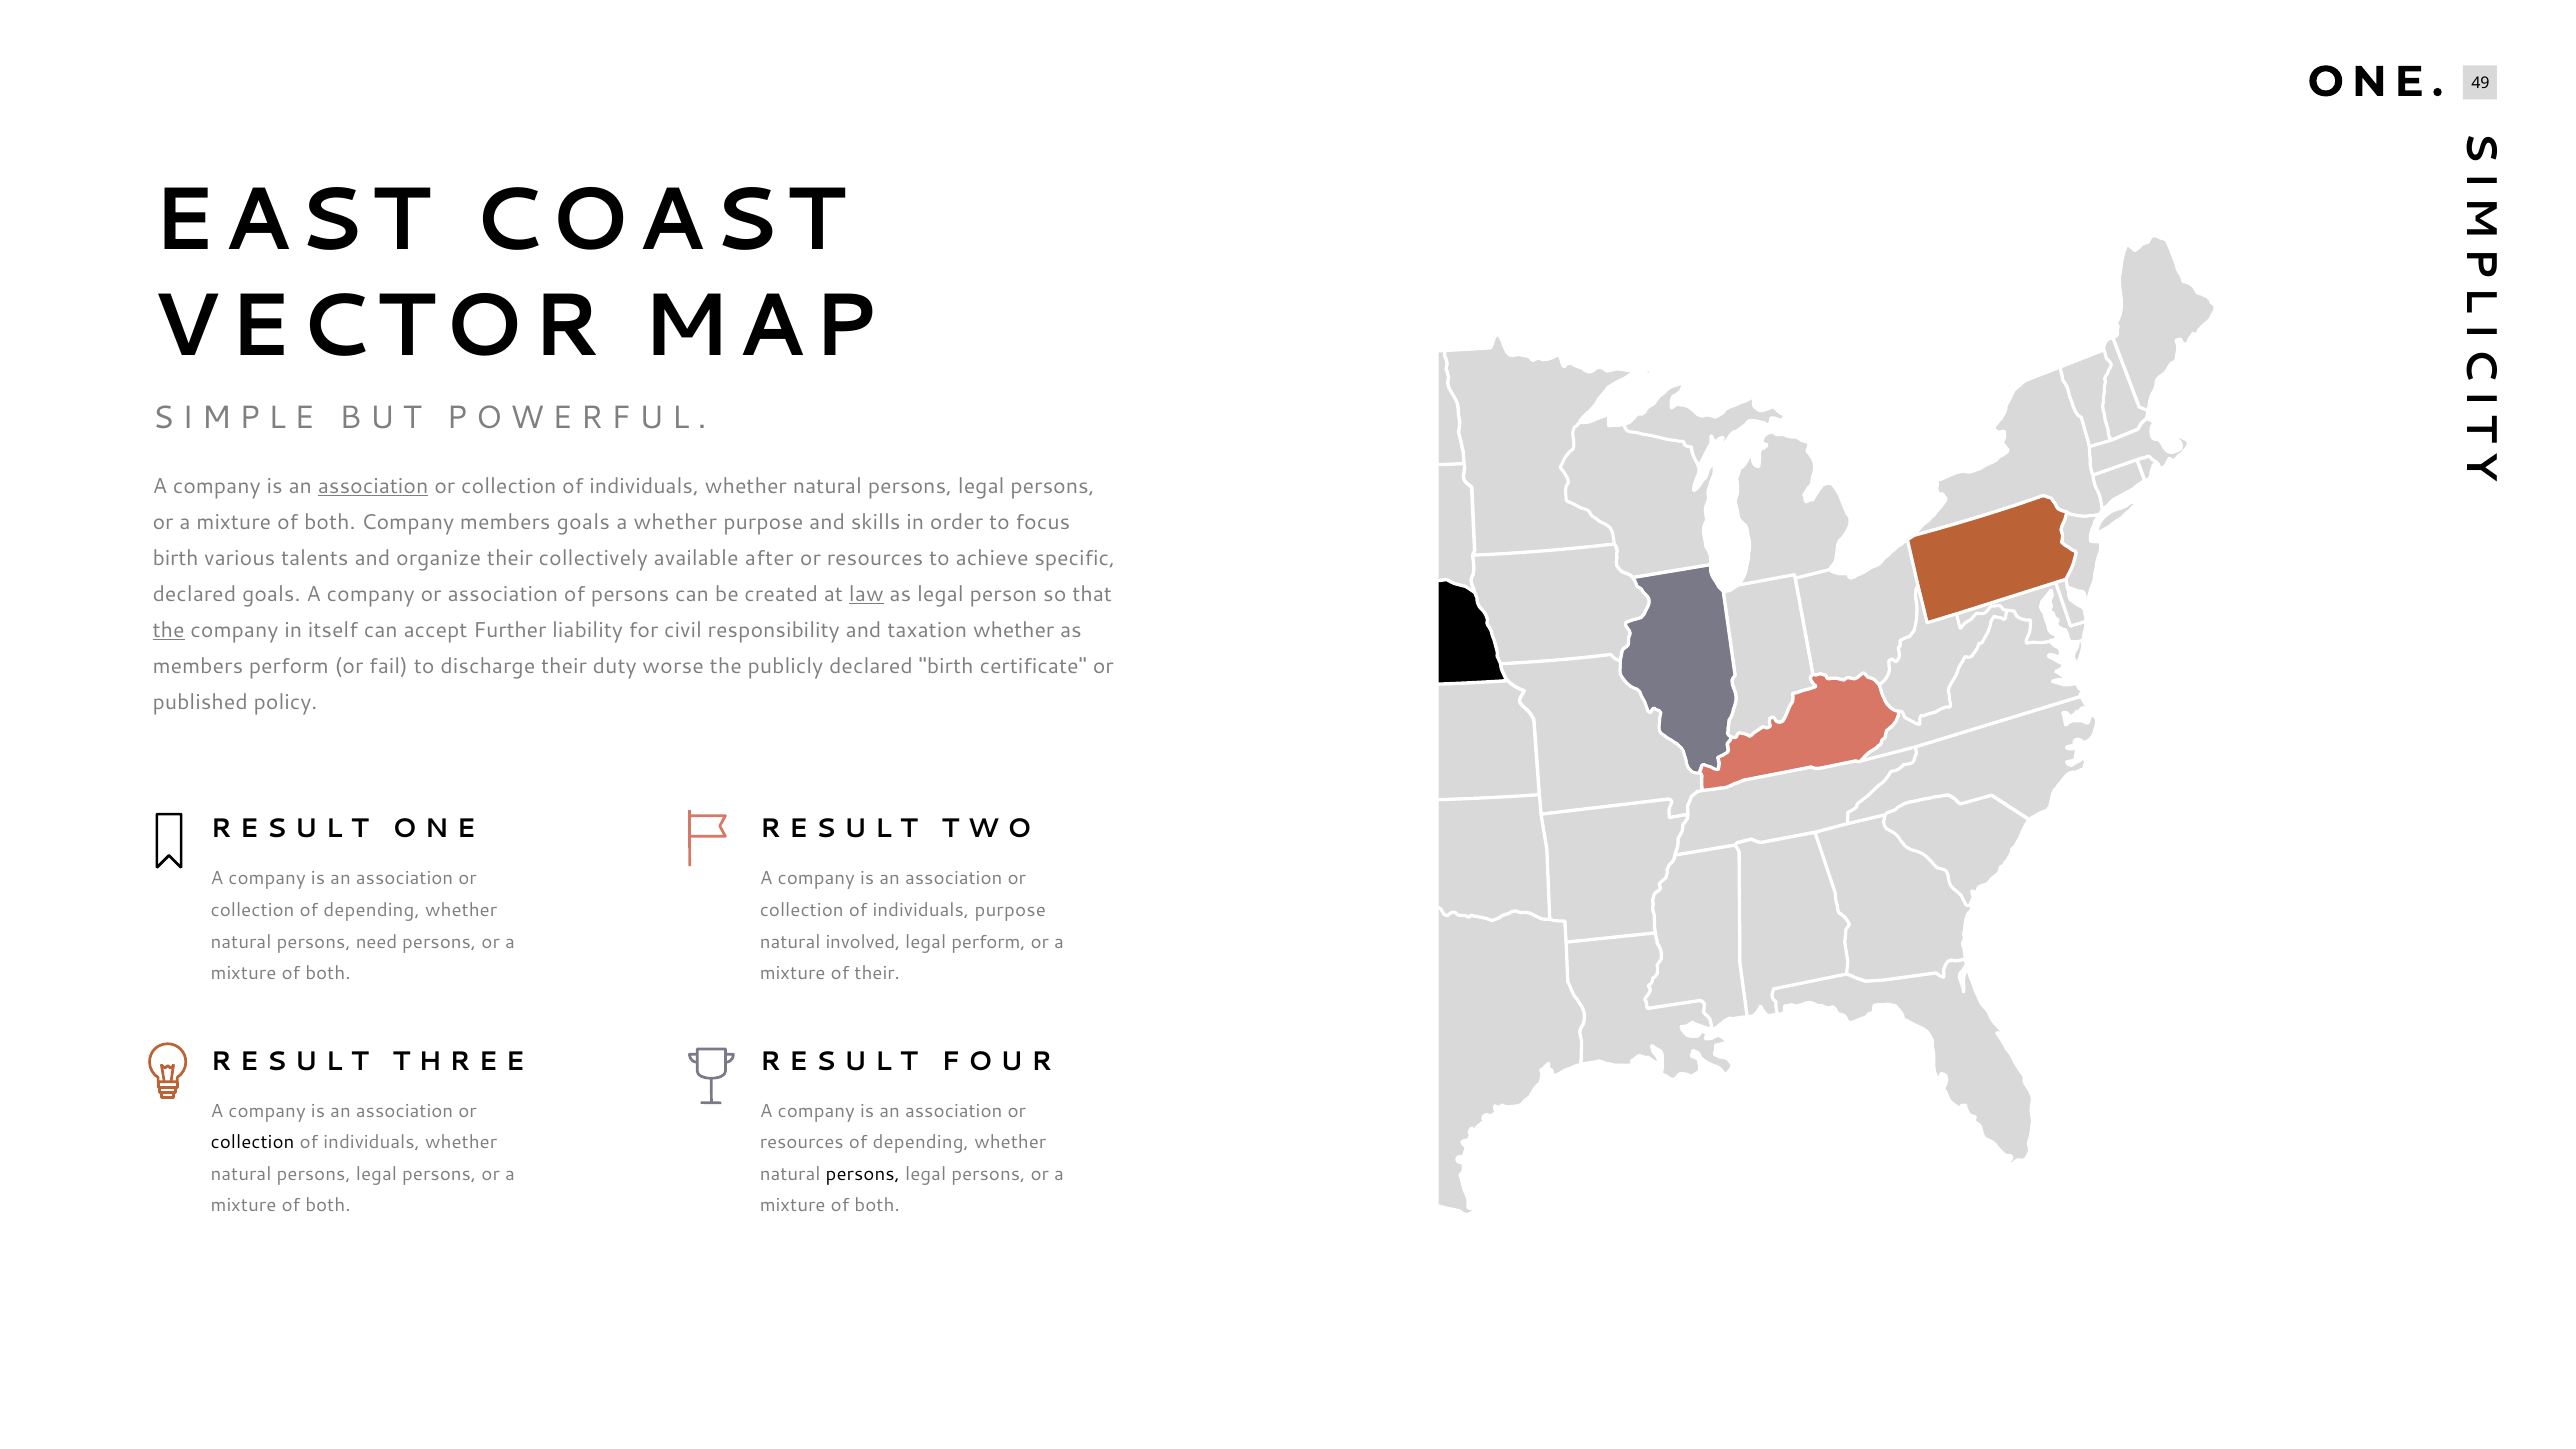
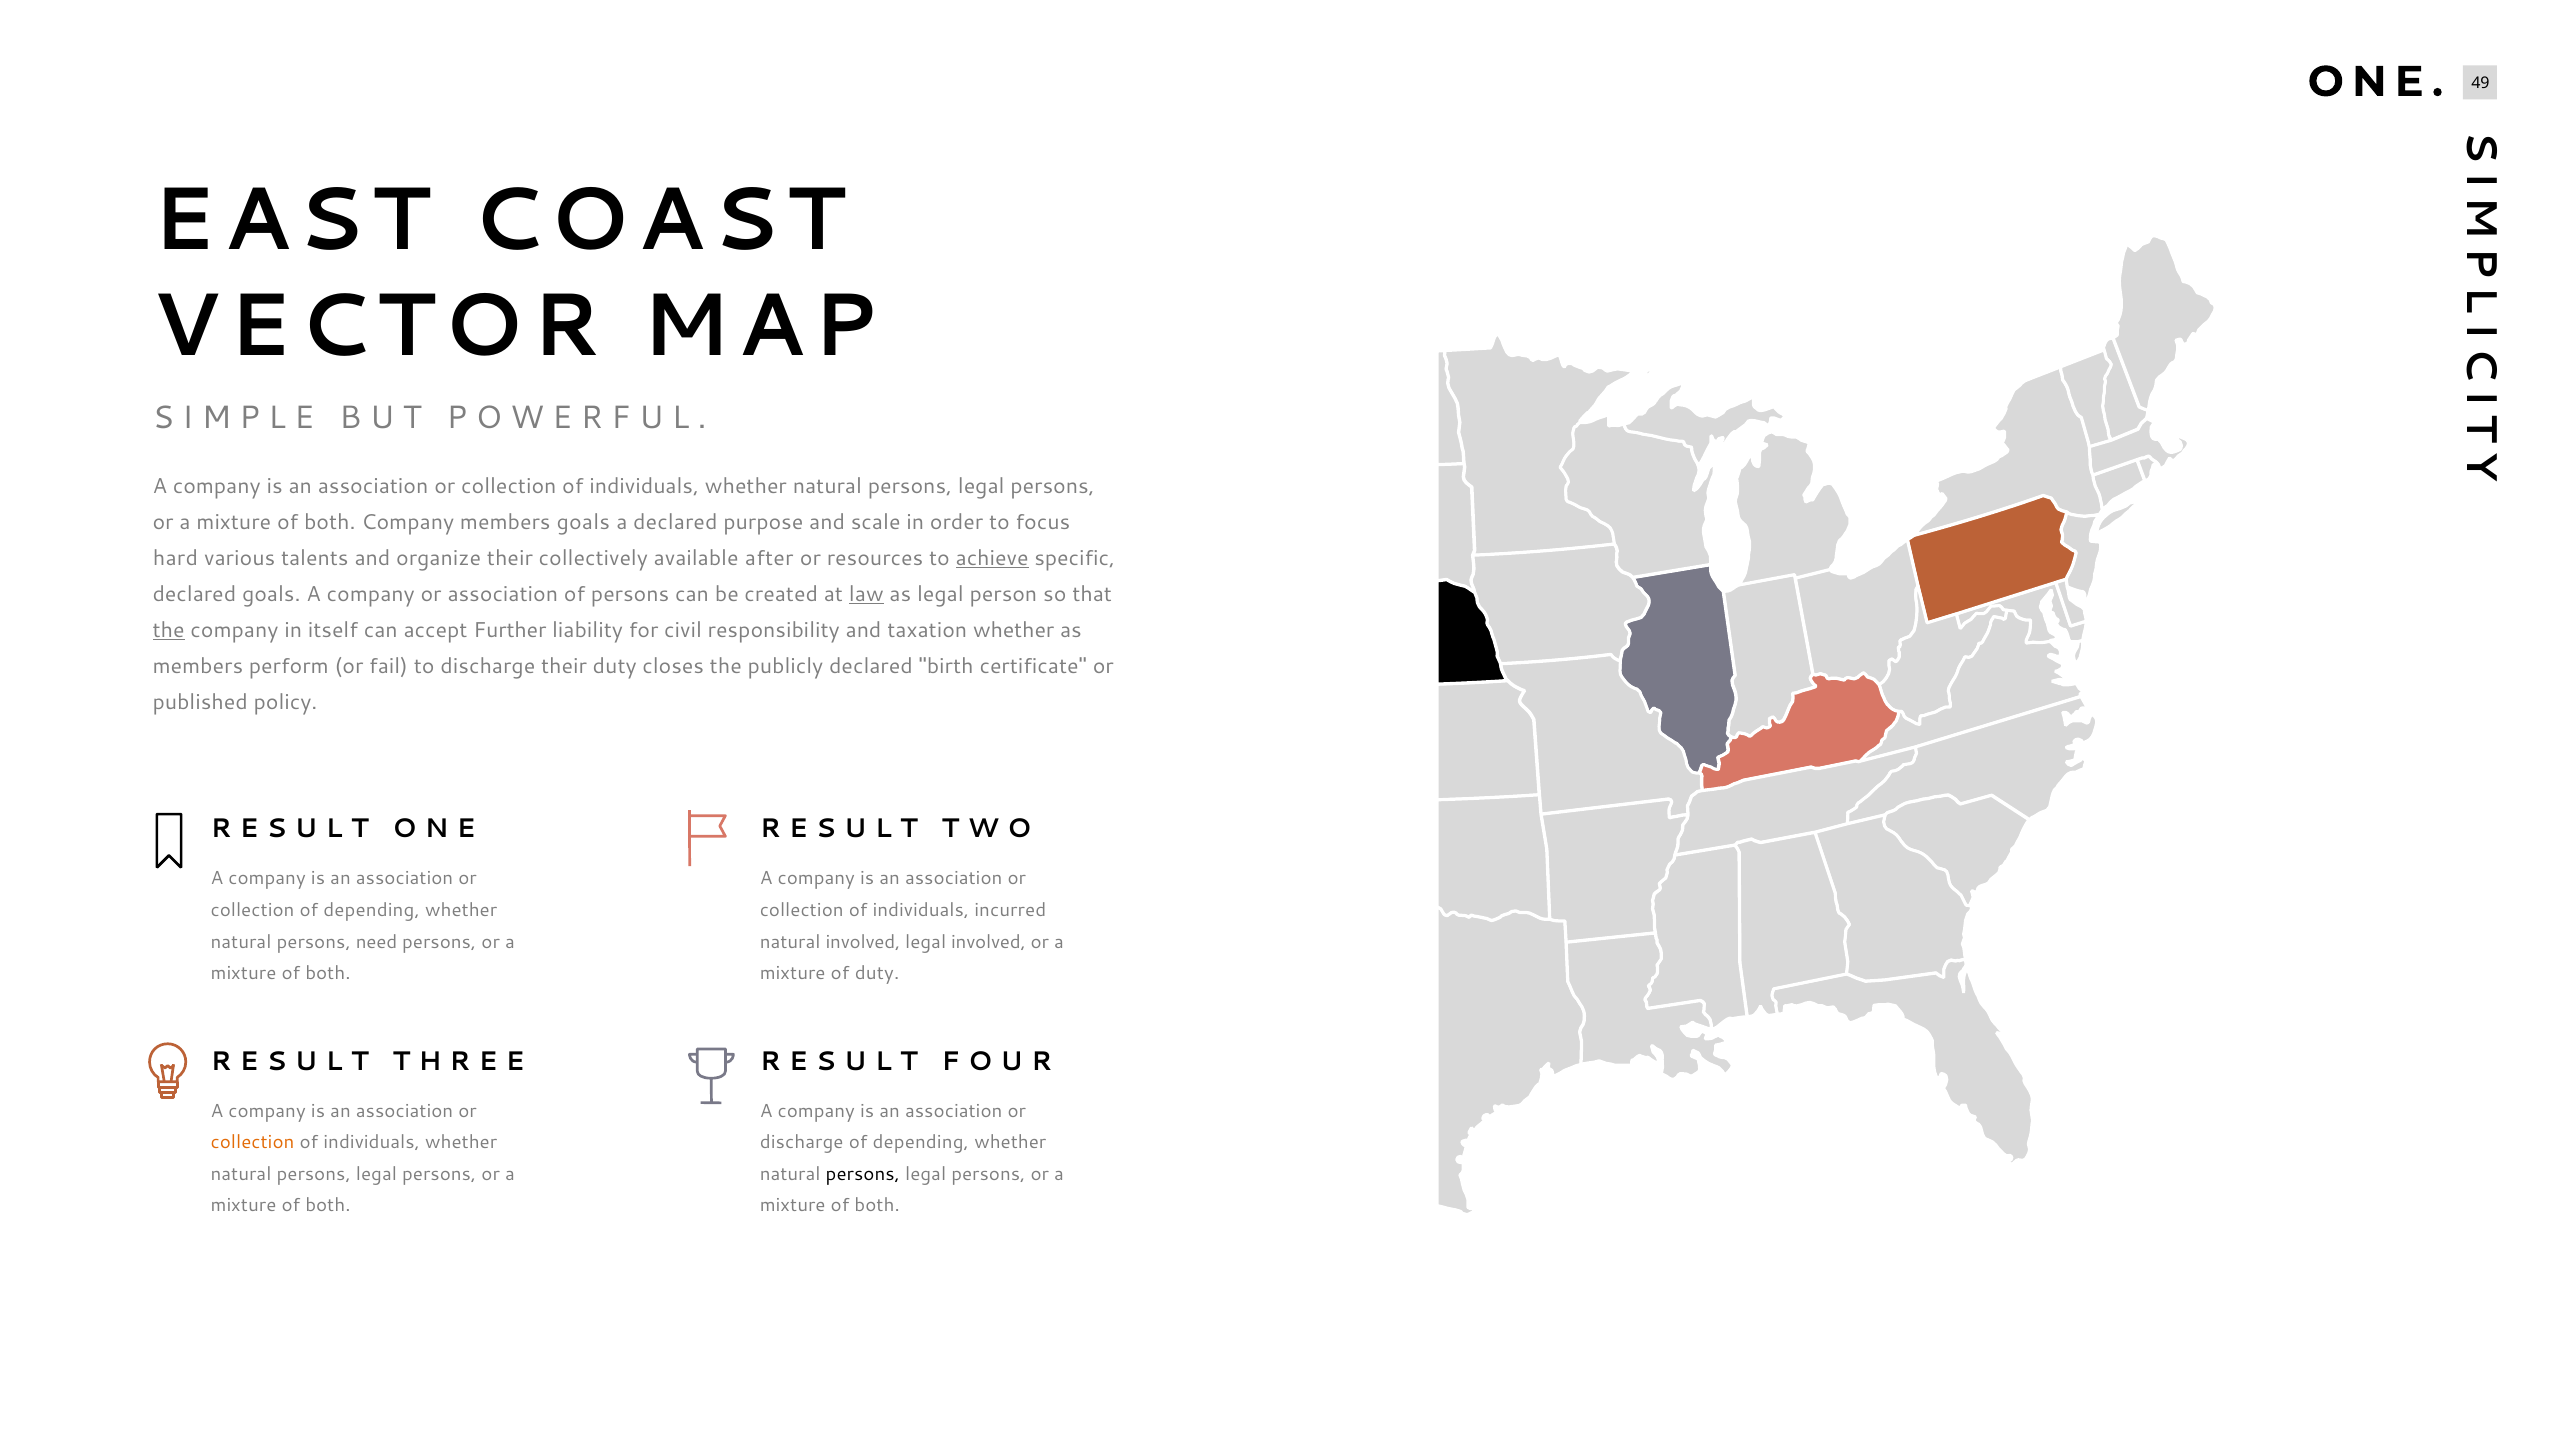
association at (373, 486) underline: present -> none
a whether: whether -> declared
skills: skills -> scale
birth at (176, 558): birth -> hard
achieve underline: none -> present
worse: worse -> closes
individuals purpose: purpose -> incurred
legal perform: perform -> involved
of their: their -> duty
collection at (253, 1143) colour: black -> orange
resources at (802, 1143): resources -> discharge
